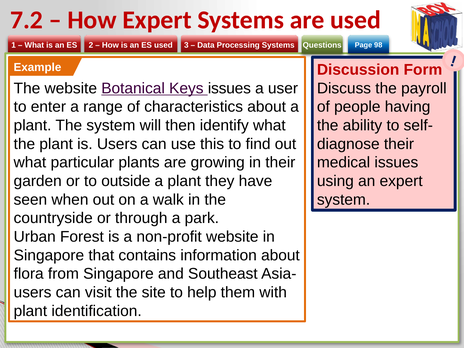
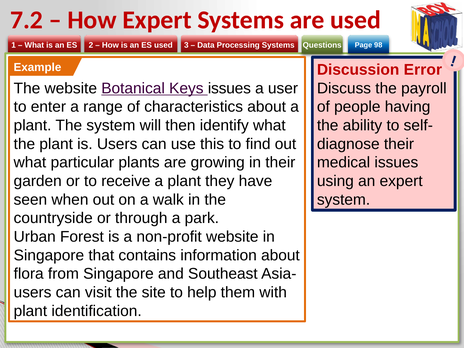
Form: Form -> Error
outside: outside -> receive
